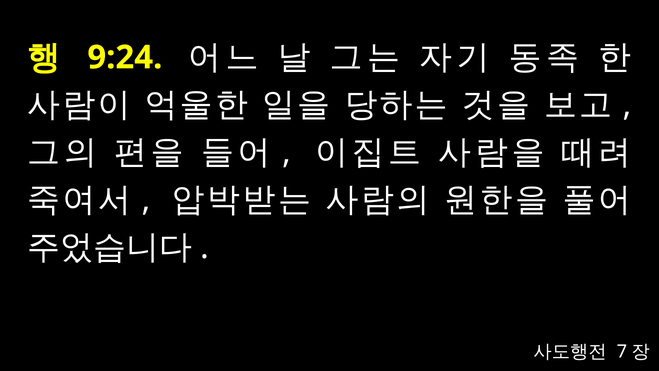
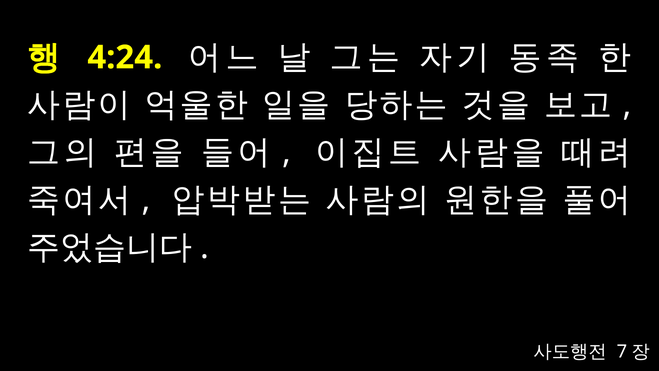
9:24: 9:24 -> 4:24
